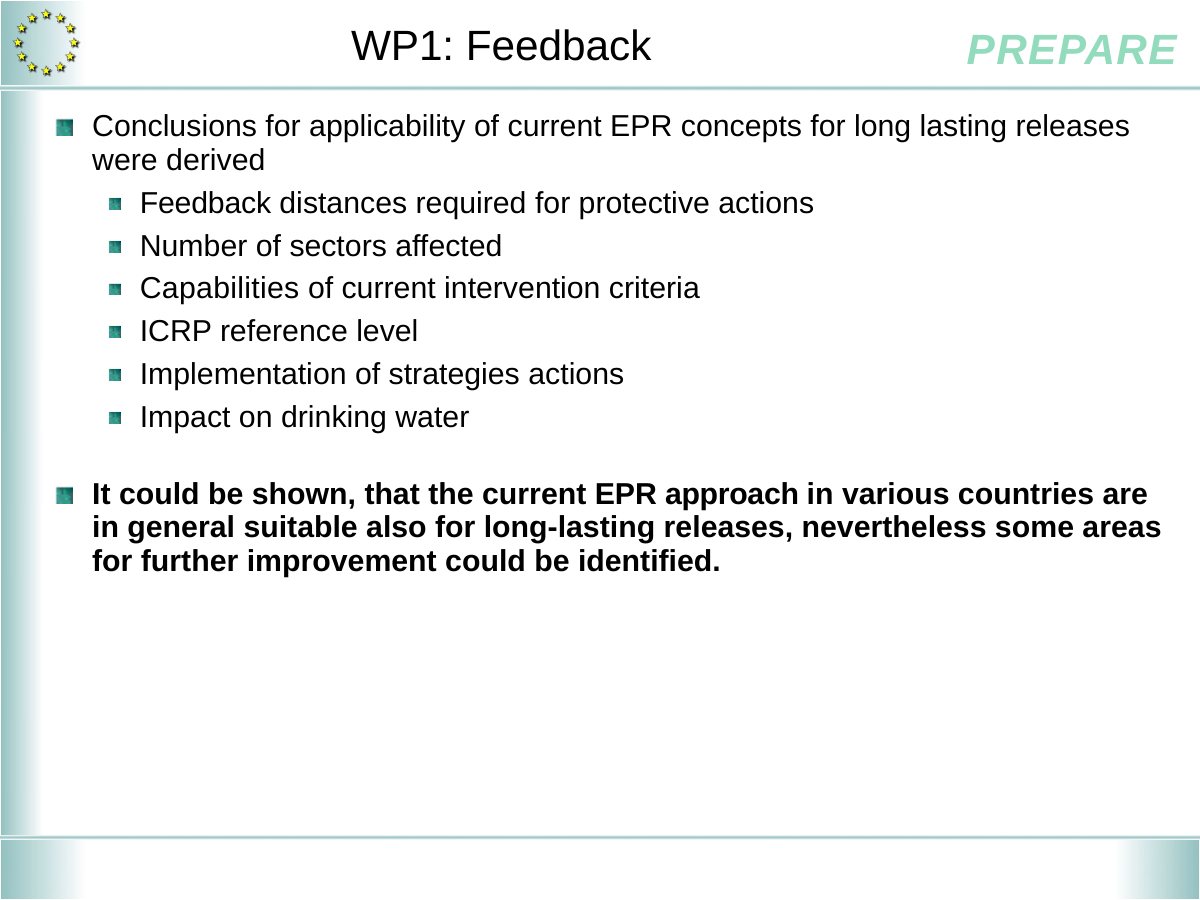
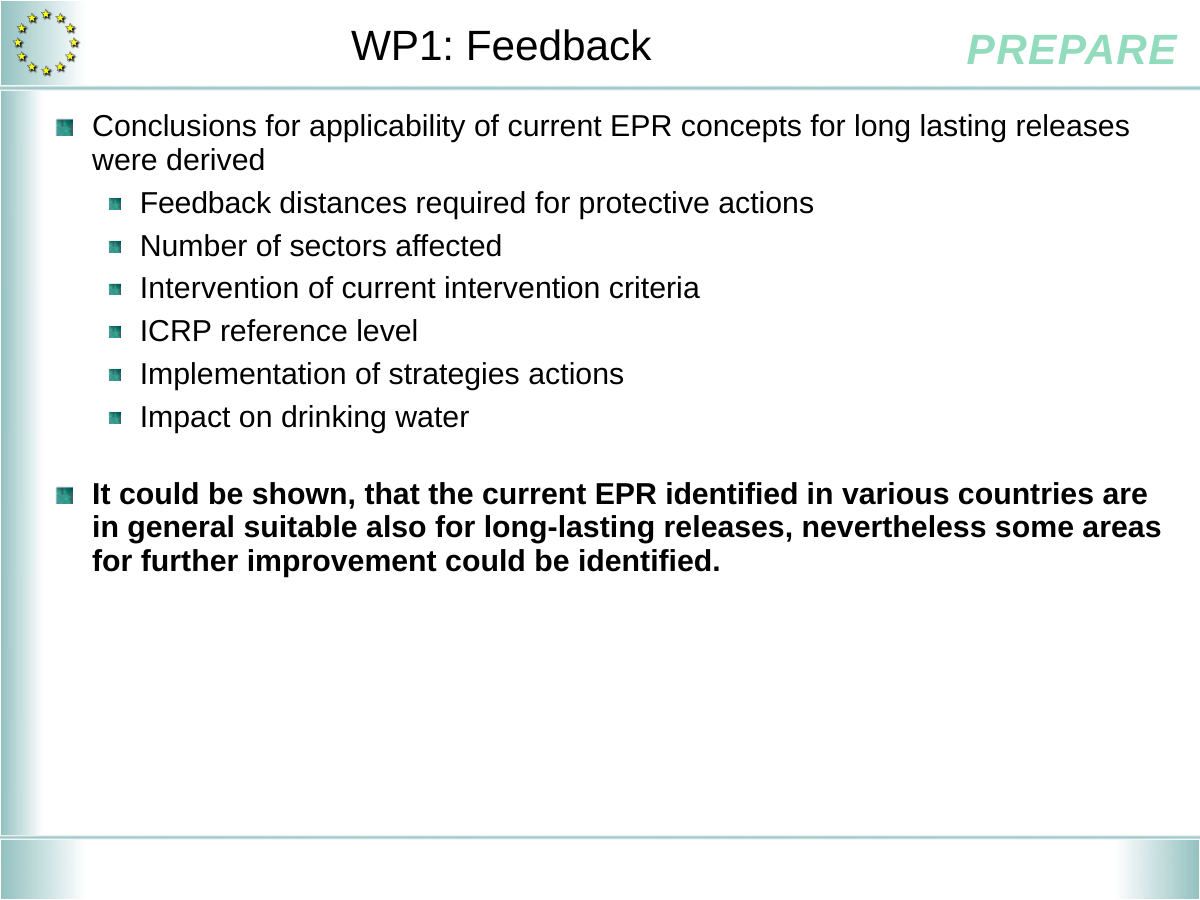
Capabilities at (220, 289): Capabilities -> Intervention
EPR approach: approach -> identified
